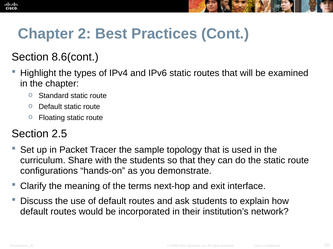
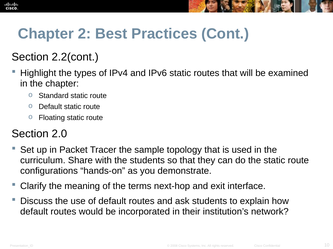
8.6(cont: 8.6(cont -> 2.2(cont
2.5: 2.5 -> 2.0
